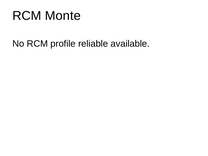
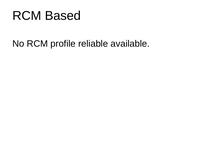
Monte: Monte -> Based
